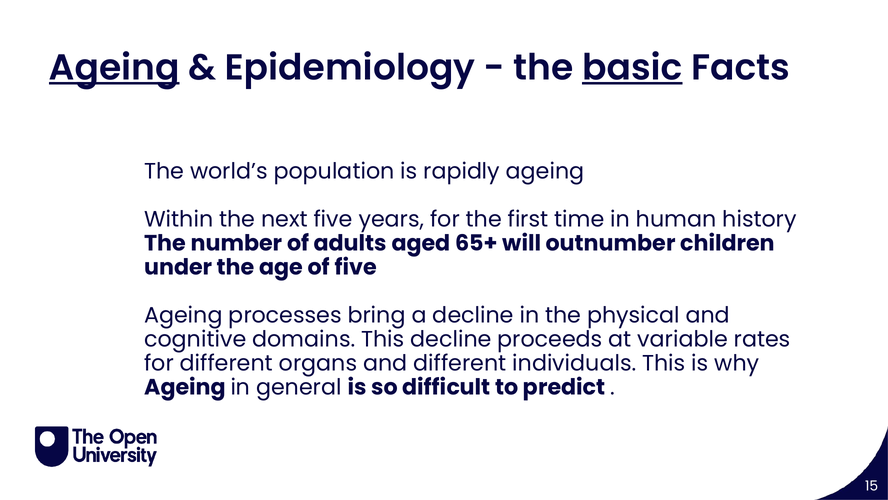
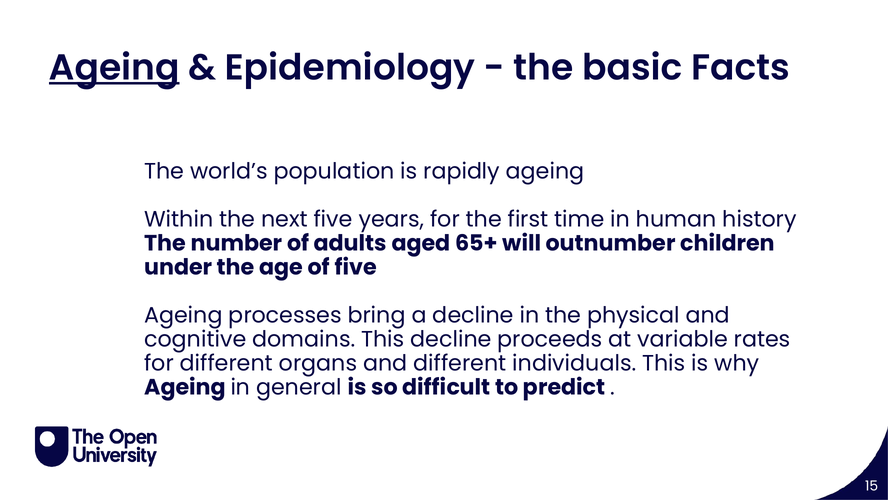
basic underline: present -> none
